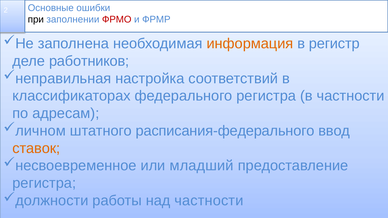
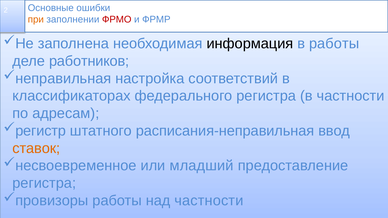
при colour: black -> orange
информация colour: orange -> black
в регистр: регистр -> работы
личном: личном -> регистр
расписания-федерального: расписания-федерального -> расписания-неправильная
должности: должности -> провизоры
